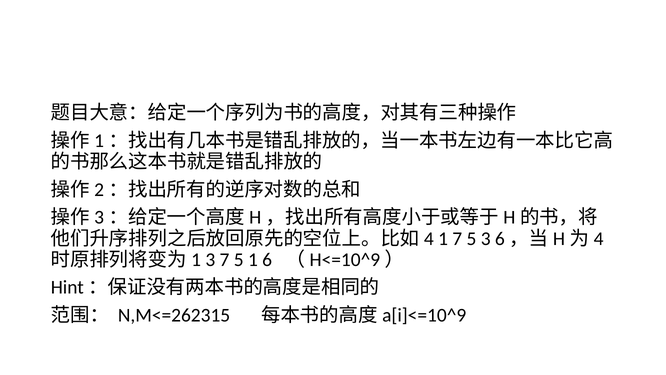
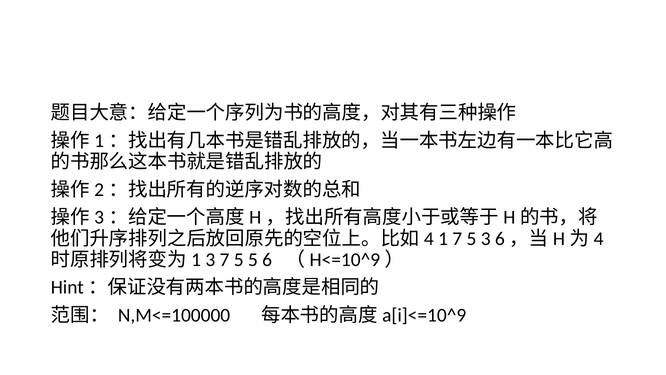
5 1: 1 -> 5
N,M<=262315: N,M<=262315 -> N,M<=100000
